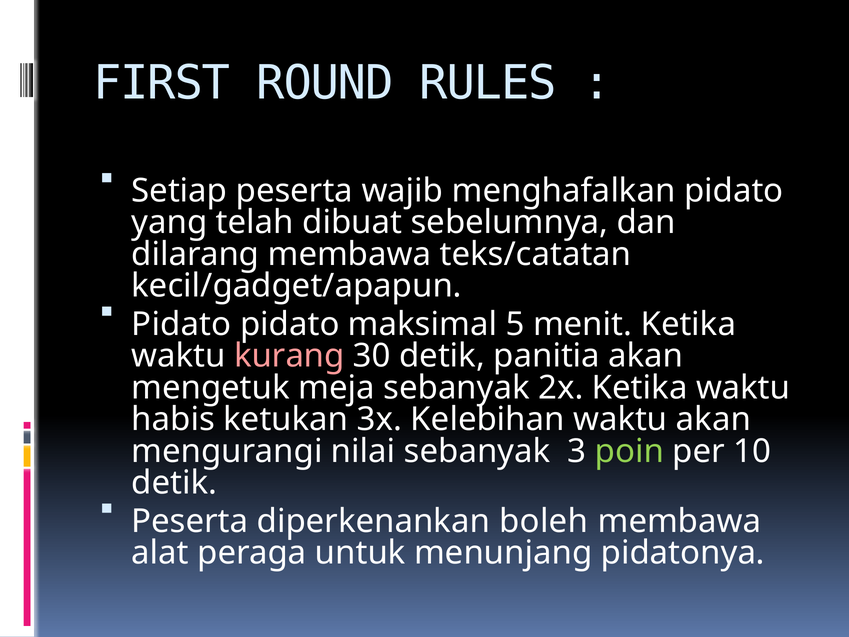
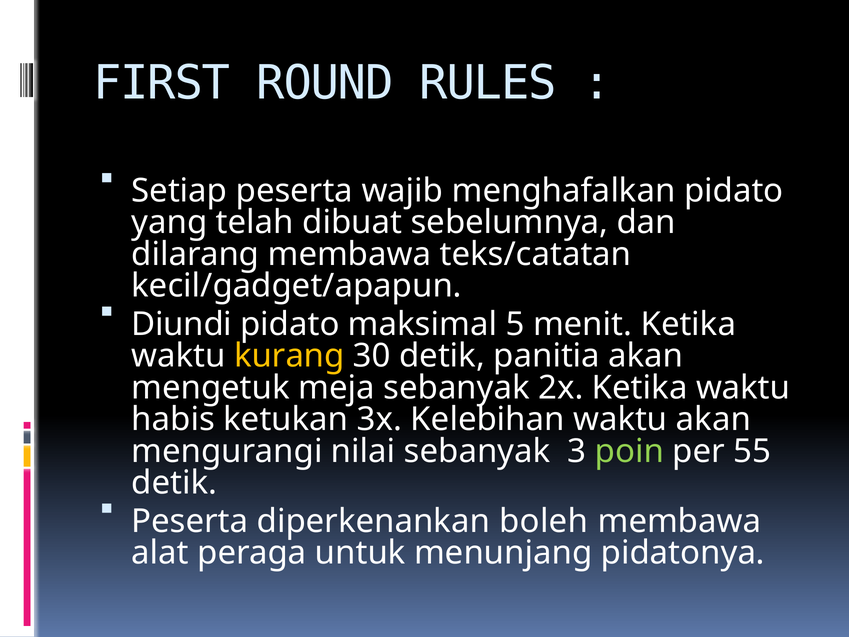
Pidato at (181, 324): Pidato -> Diundi
kurang colour: pink -> yellow
10: 10 -> 55
